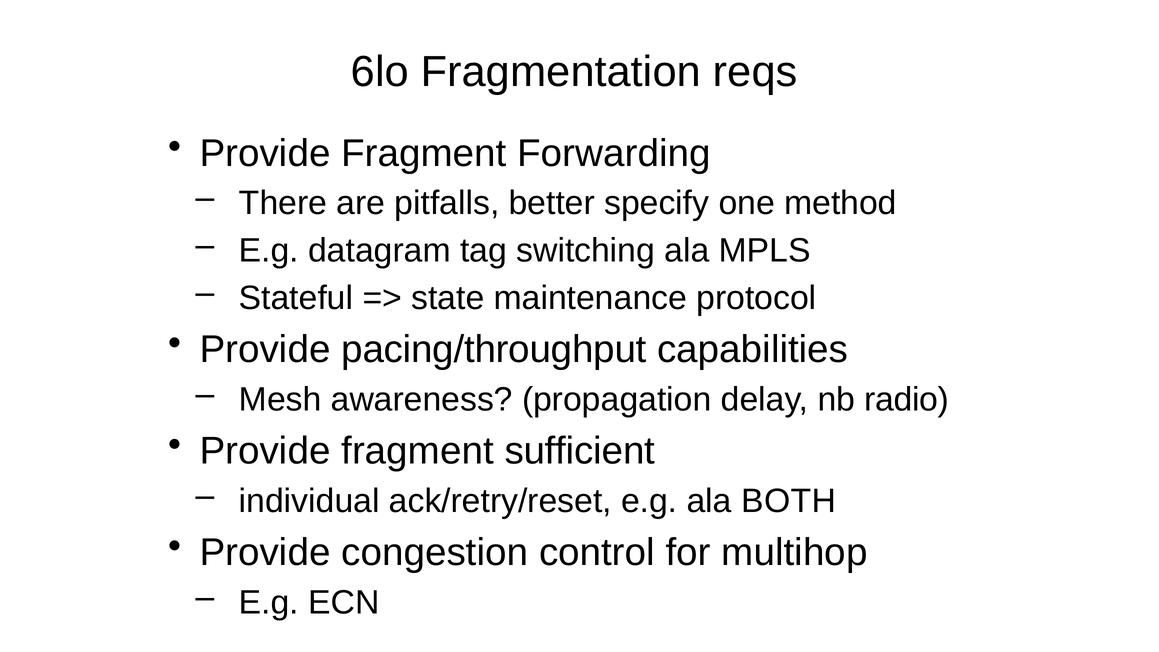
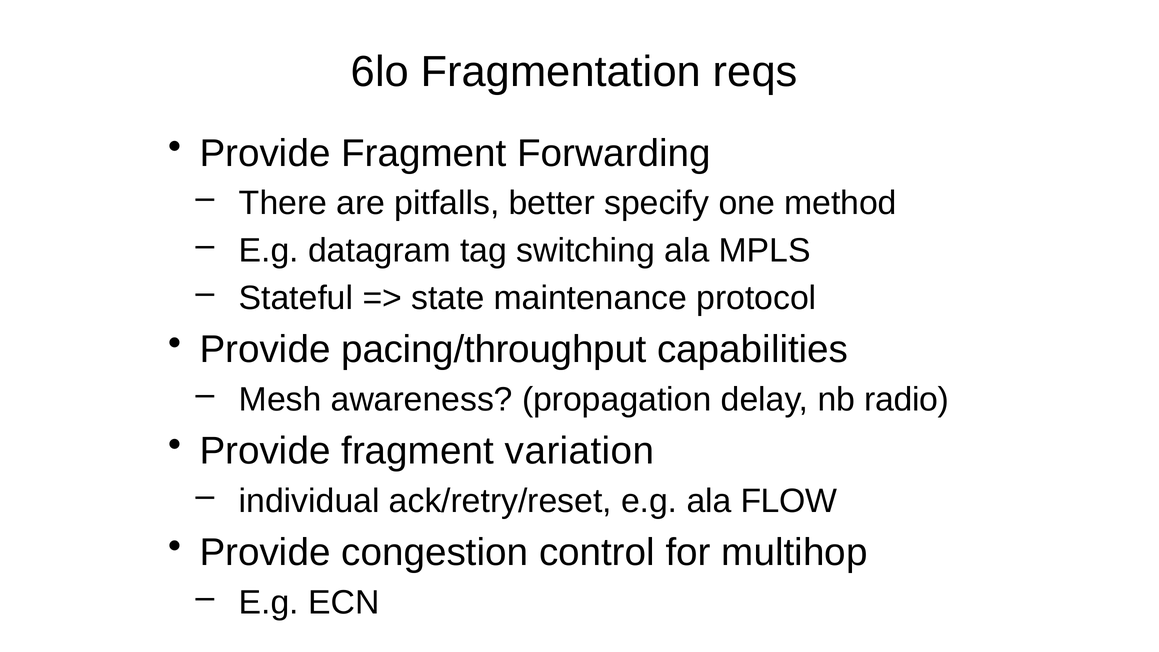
sufficient: sufficient -> variation
BOTH: BOTH -> FLOW
